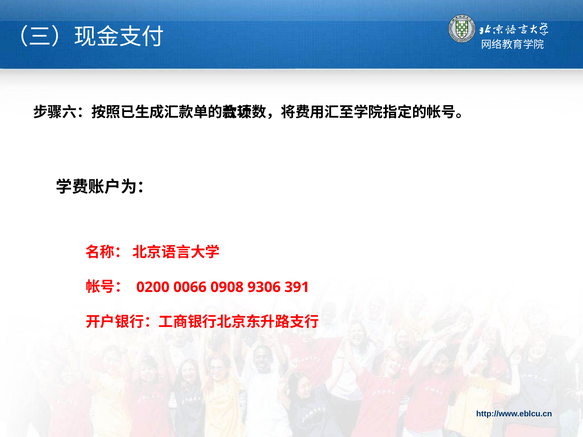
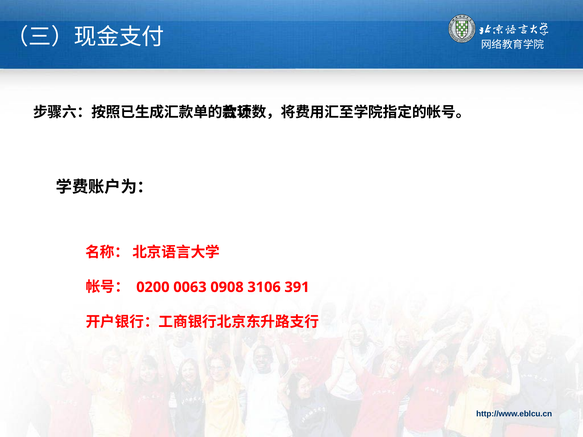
0066: 0066 -> 0063
9306: 9306 -> 3106
